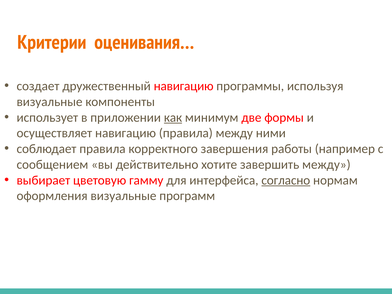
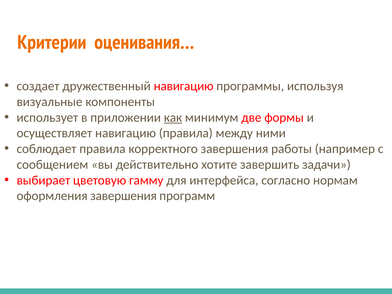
завершить между: между -> задачи
согласно underline: present -> none
оформления визуальные: визуальные -> завершения
